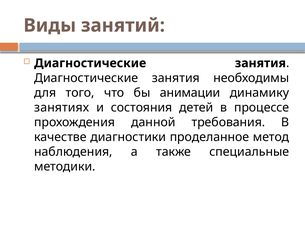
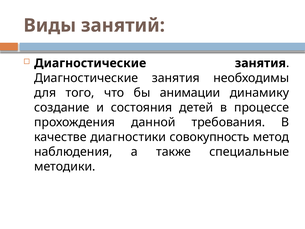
занятиях: занятиях -> создание
проделанное: проделанное -> совокупность
